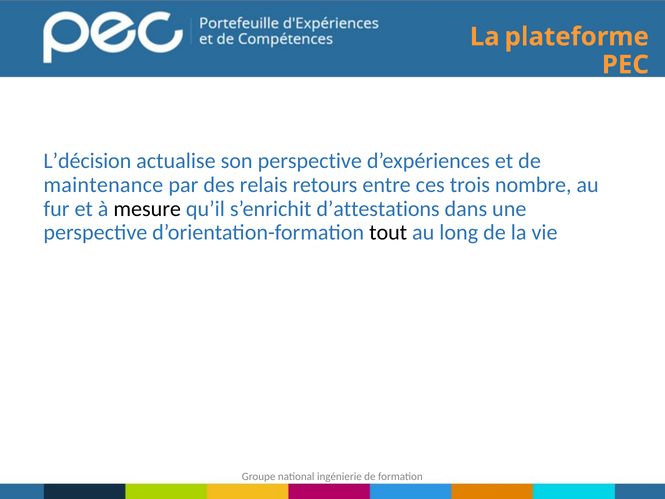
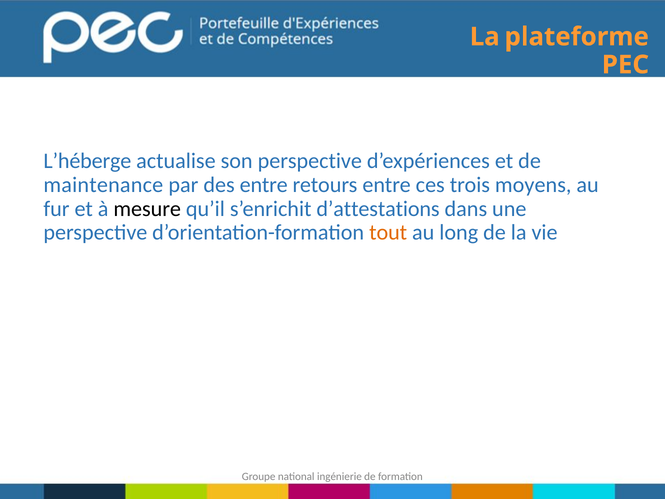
L’décision: L’décision -> L’héberge
des relais: relais -> entre
nombre: nombre -> moyens
tout colour: black -> orange
